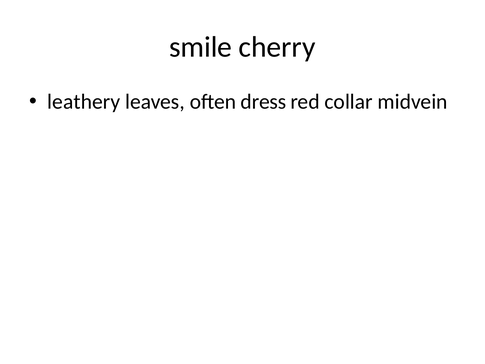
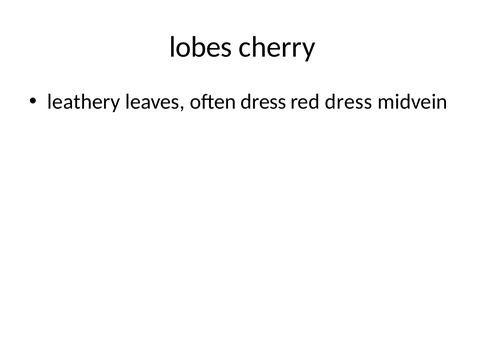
smile: smile -> lobes
red collar: collar -> dress
